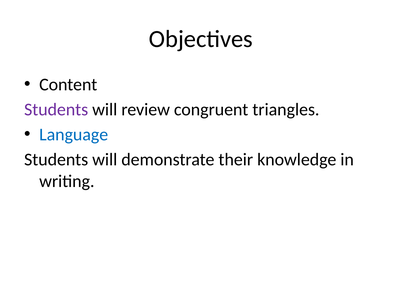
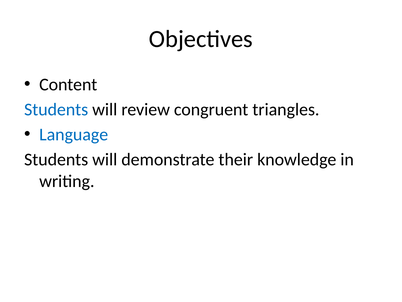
Students at (56, 109) colour: purple -> blue
